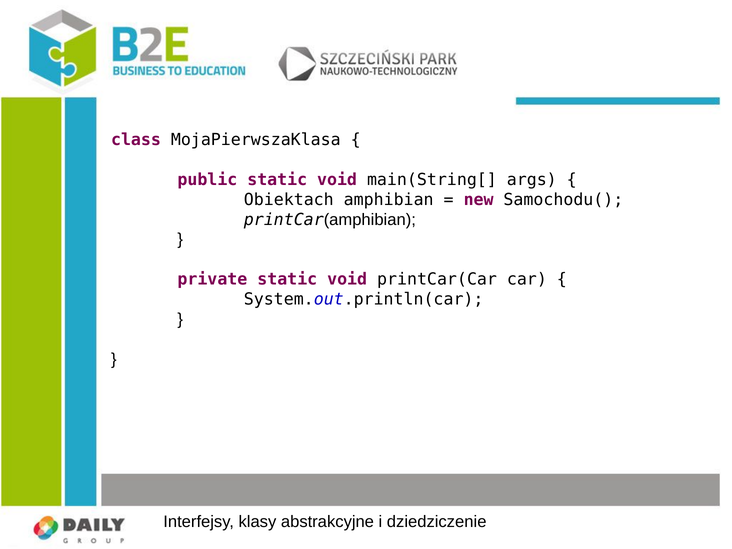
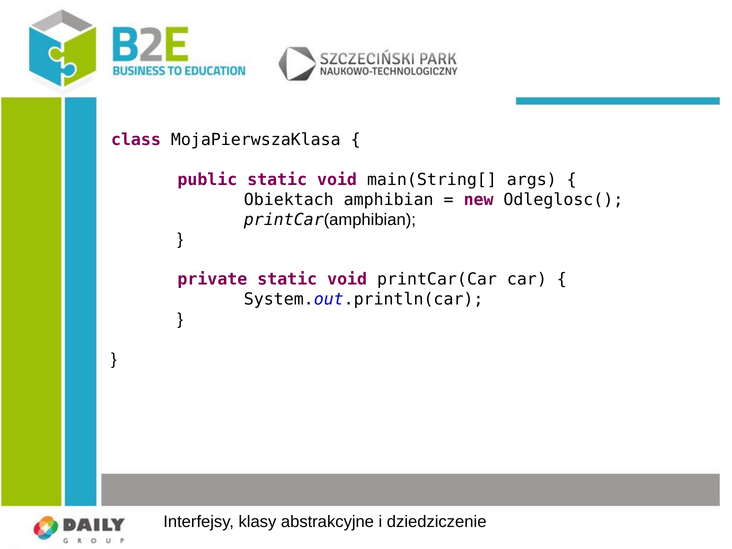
Samochodu(: Samochodu( -> Odleglosc(
